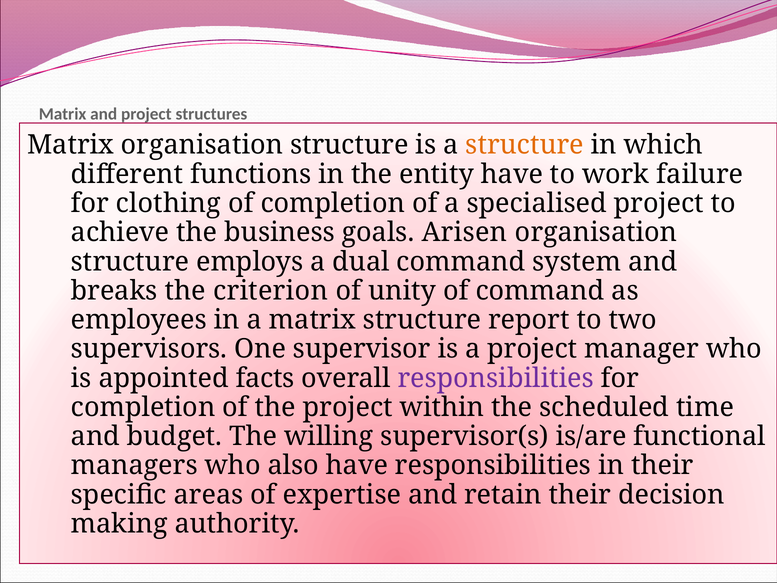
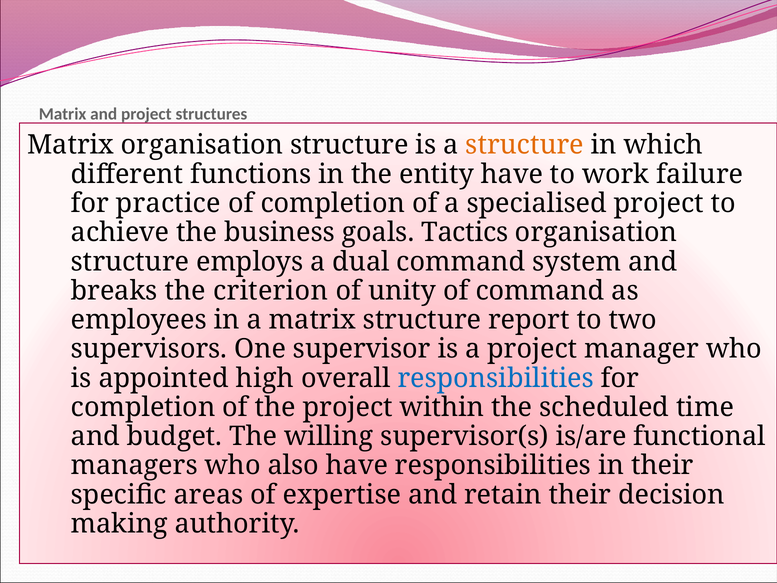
clothing: clothing -> practice
Arisen: Arisen -> Tactics
facts: facts -> high
responsibilities at (496, 378) colour: purple -> blue
